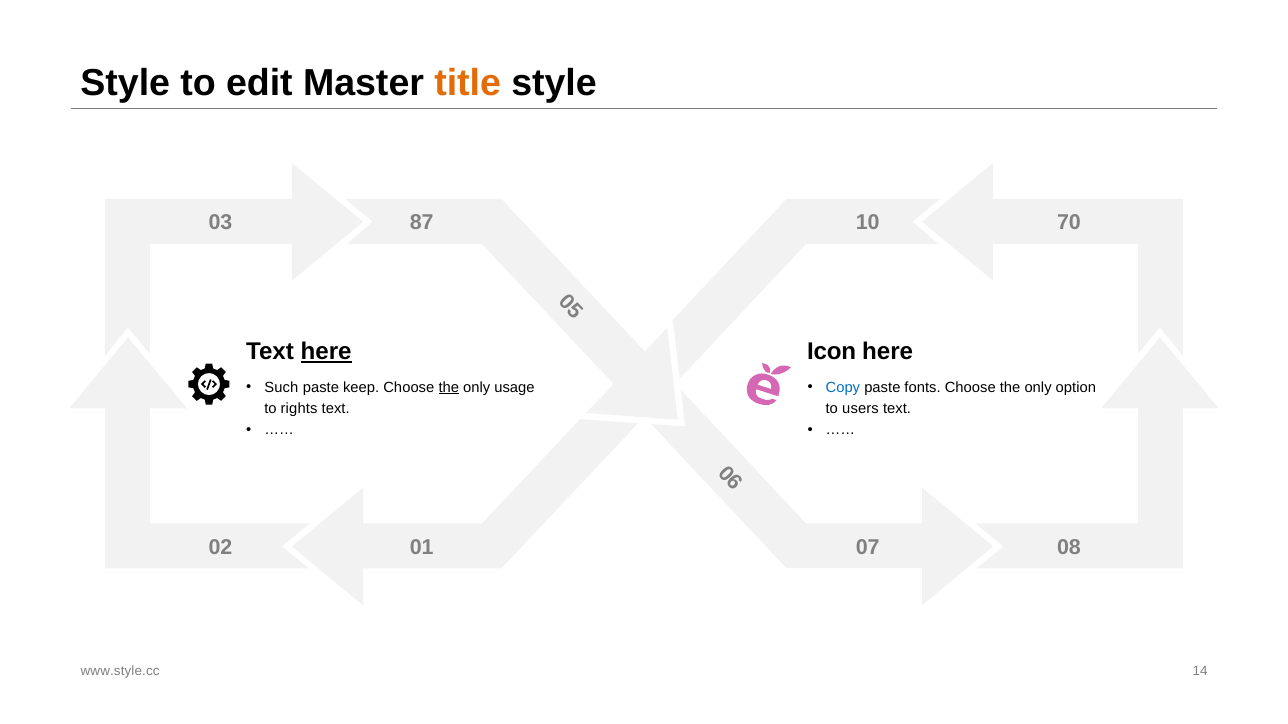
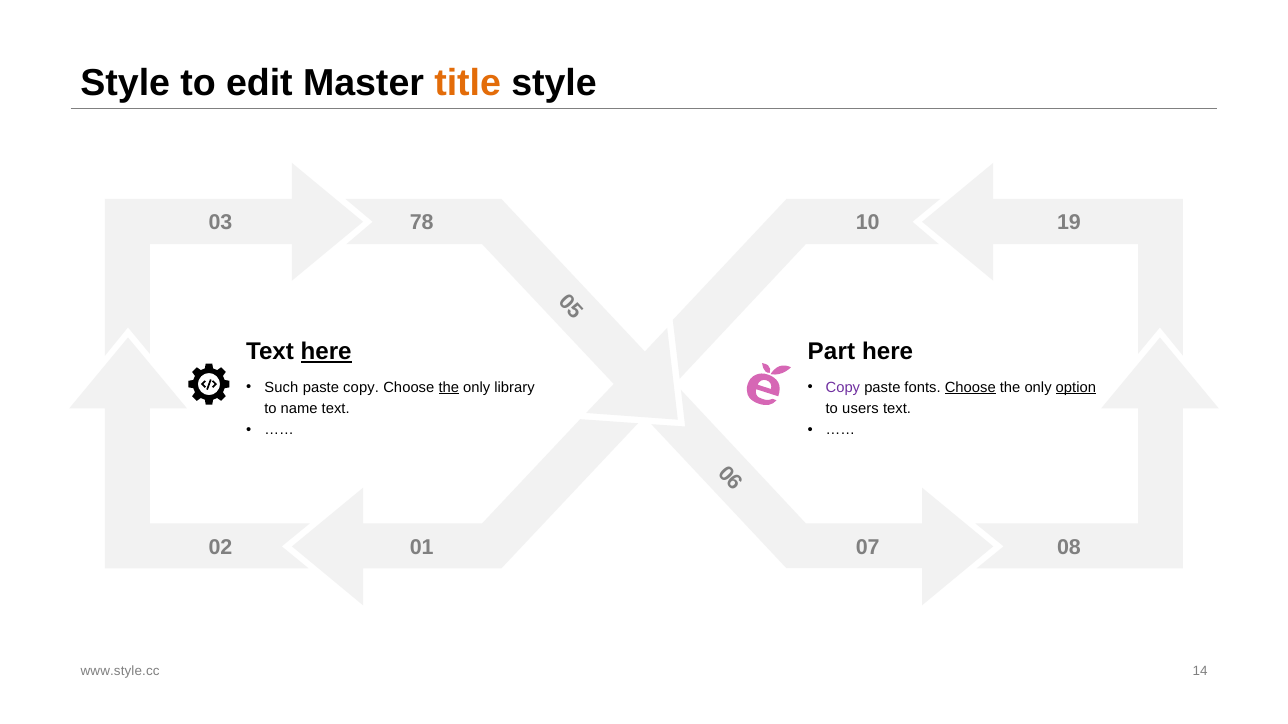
87: 87 -> 78
70: 70 -> 19
Icon: Icon -> Part
paste keep: keep -> copy
usage: usage -> library
Copy at (843, 388) colour: blue -> purple
Choose at (970, 388) underline: none -> present
option underline: none -> present
rights: rights -> name
